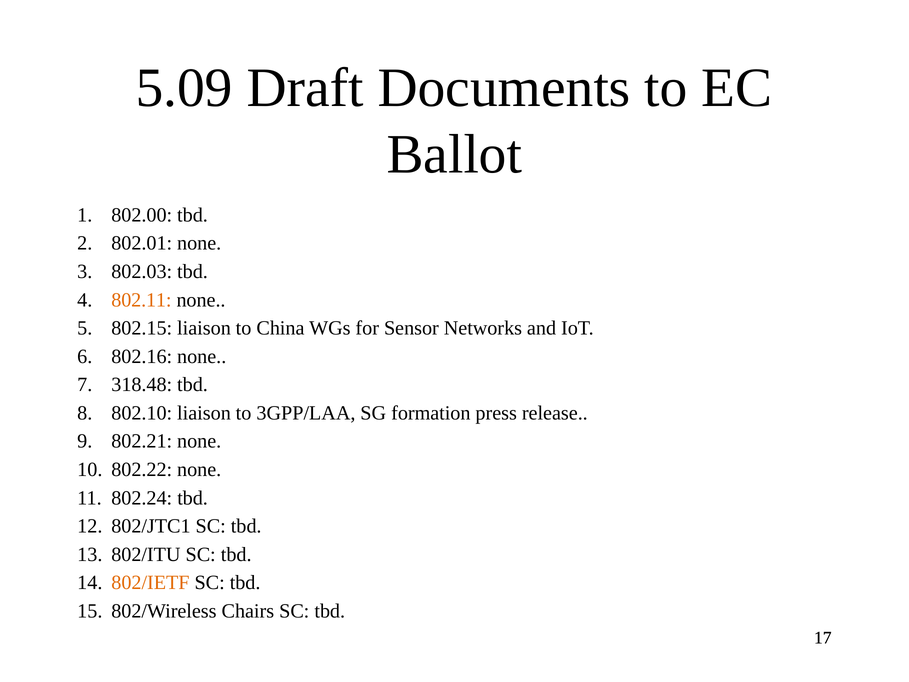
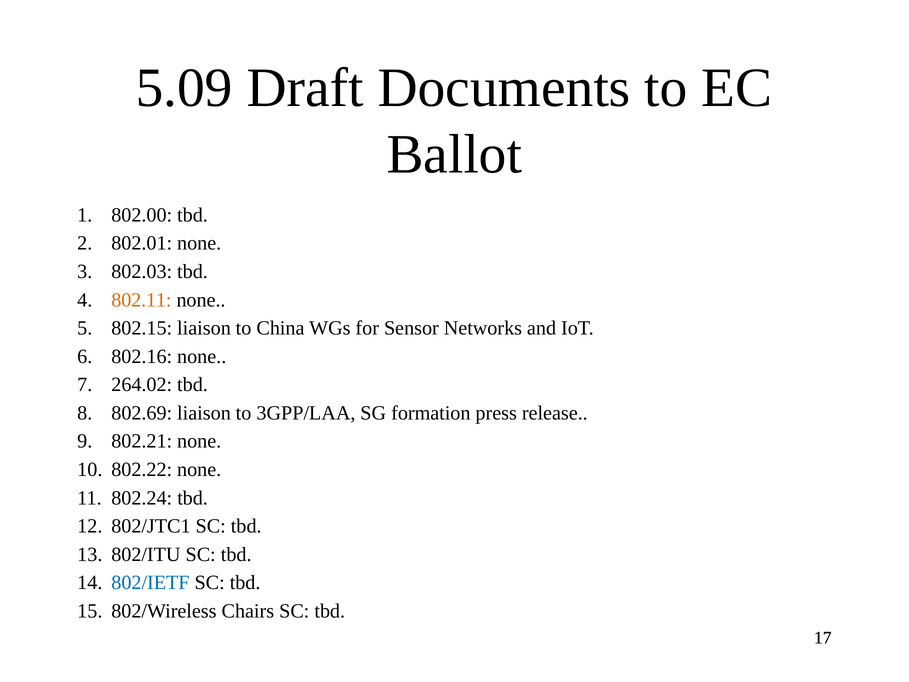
318.48: 318.48 -> 264.02
802.10: 802.10 -> 802.69
802/IETF colour: orange -> blue
